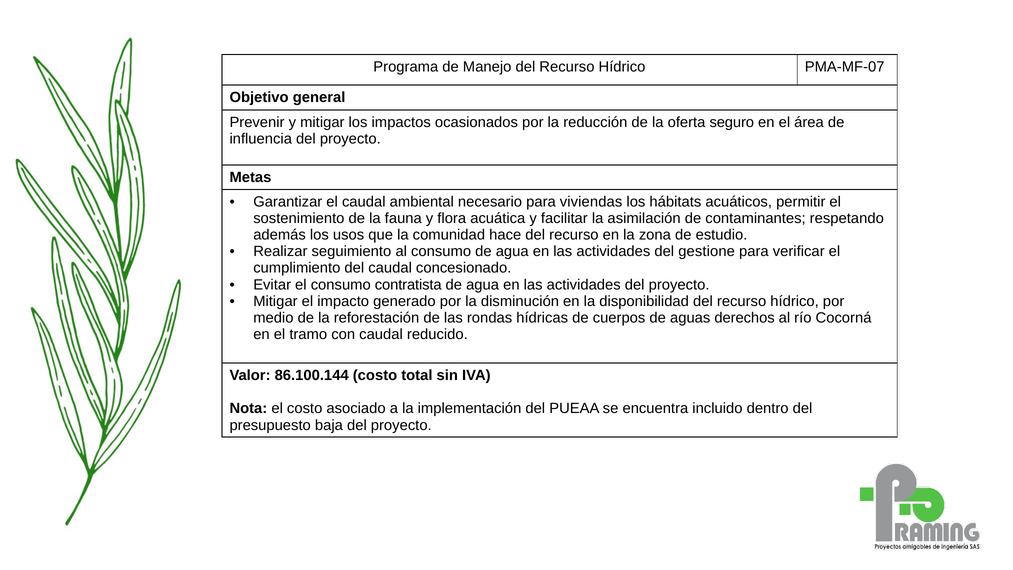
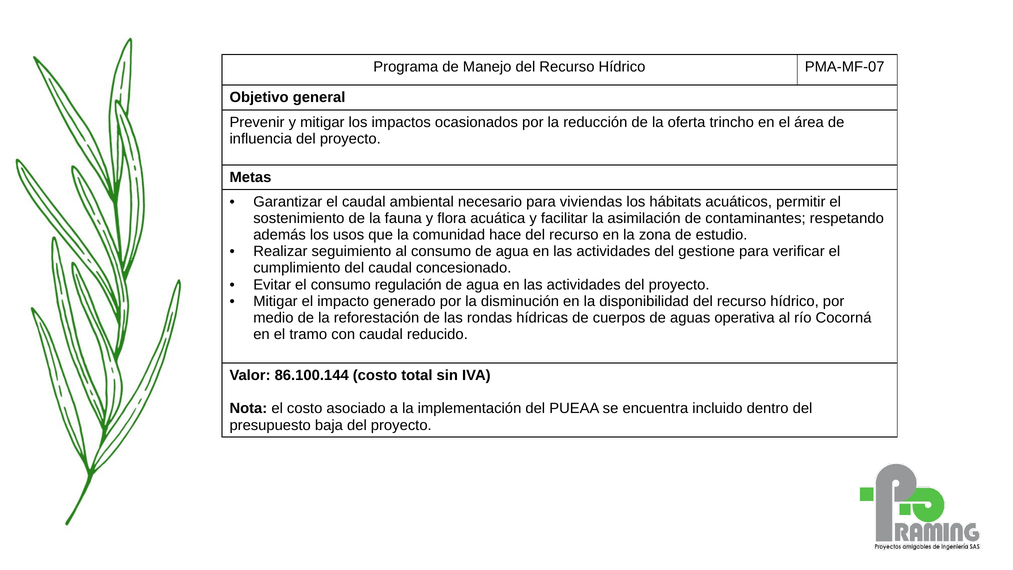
seguro: seguro -> trincho
contratista: contratista -> regulación
derechos: derechos -> operativa
